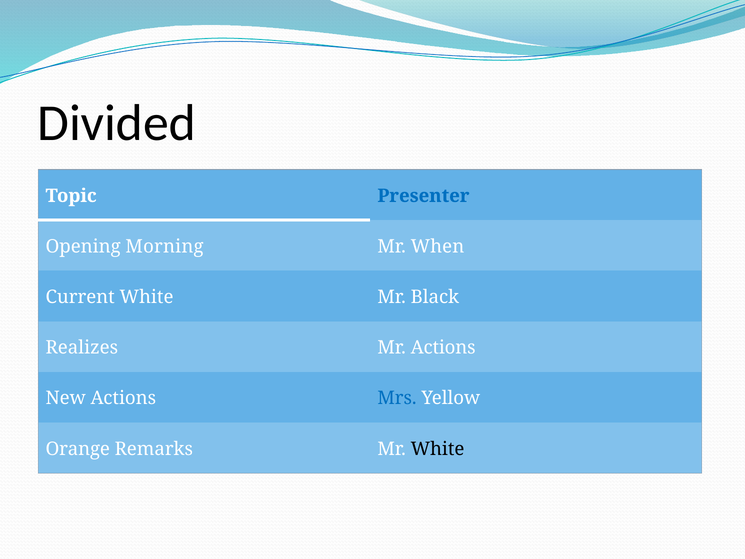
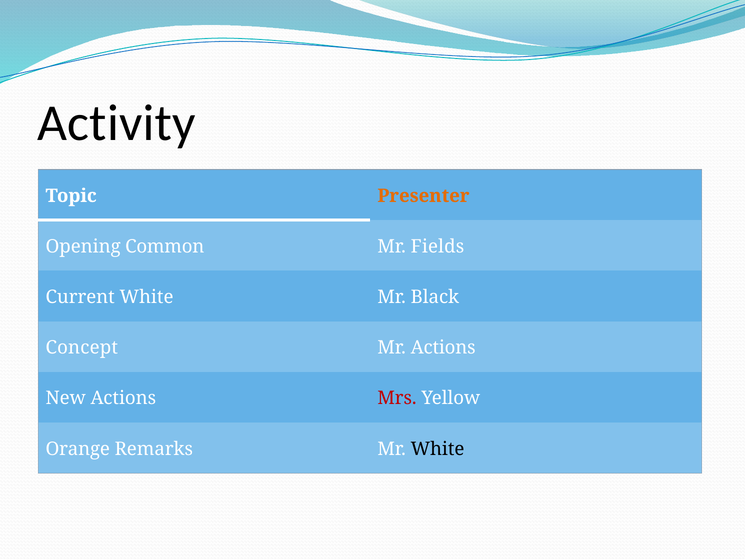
Divided: Divided -> Activity
Presenter colour: blue -> orange
Morning: Morning -> Common
When: When -> Fields
Realizes: Realizes -> Concept
Mrs colour: blue -> red
